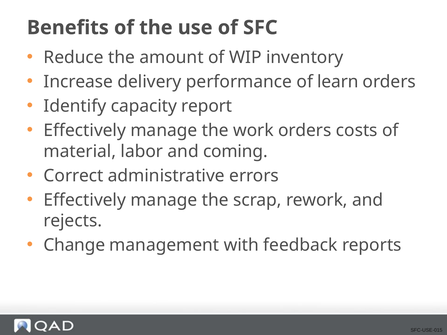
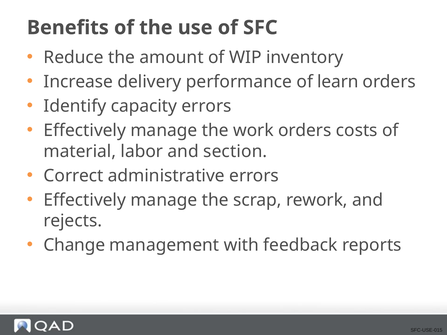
capacity report: report -> errors
coming: coming -> section
